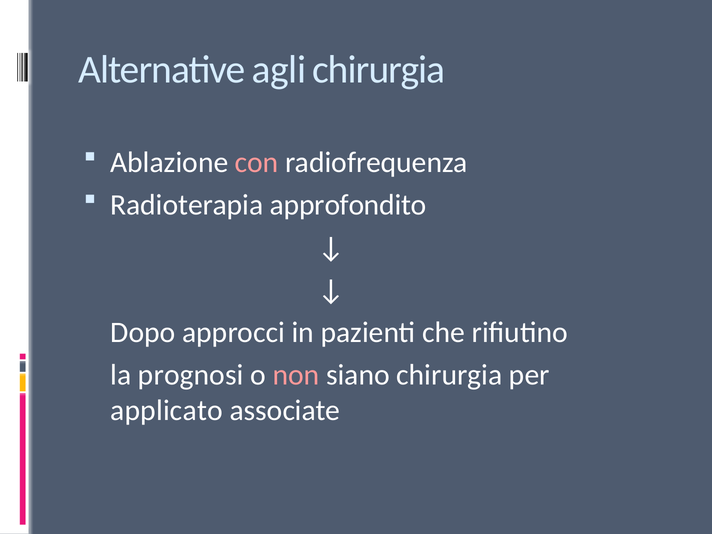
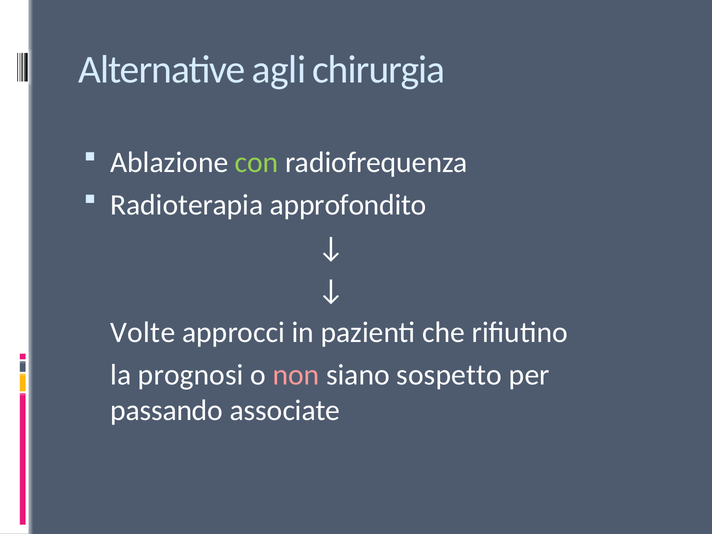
con colour: pink -> light green
Dopo: Dopo -> Volte
siano chirurgia: chirurgia -> sospetto
applicato: applicato -> passando
